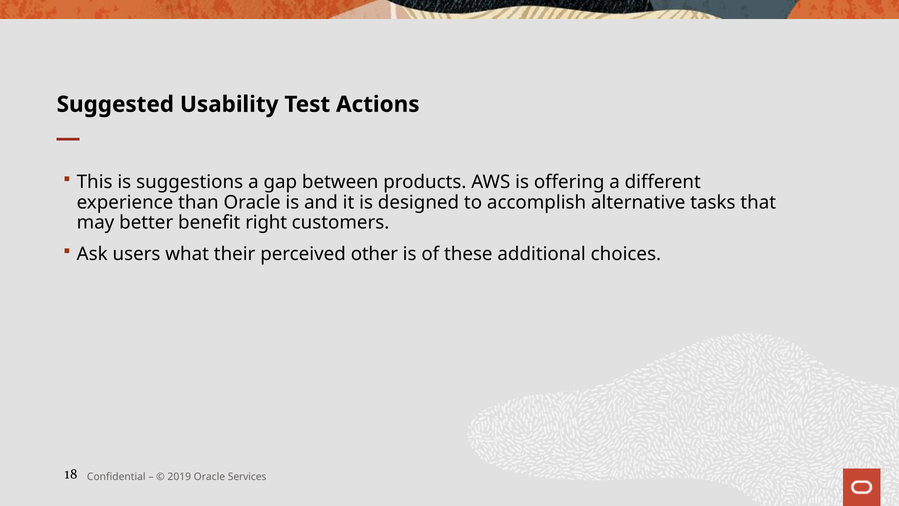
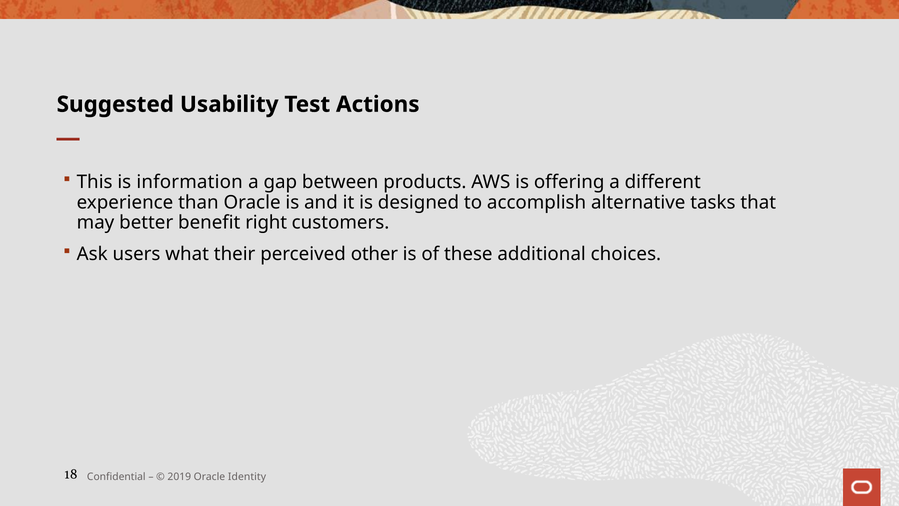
suggestions: suggestions -> information
Services: Services -> Identity
